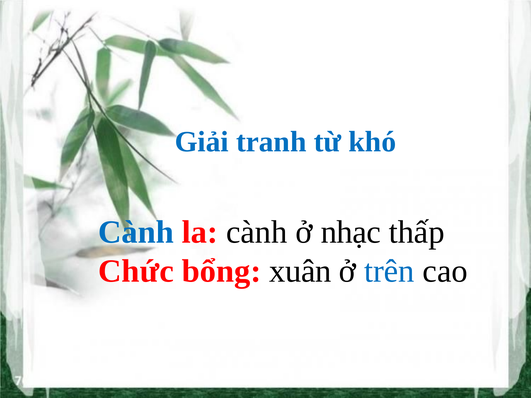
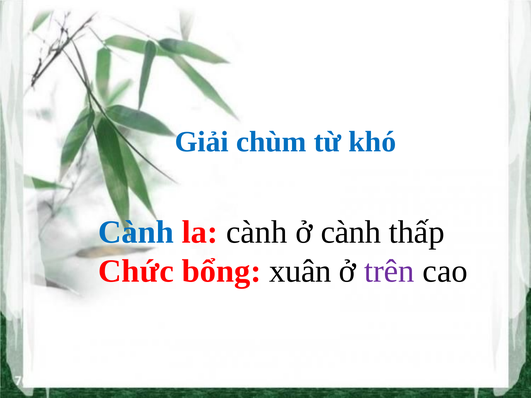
tranh: tranh -> chùm
ở nhạc: nhạc -> cành
trên colour: blue -> purple
